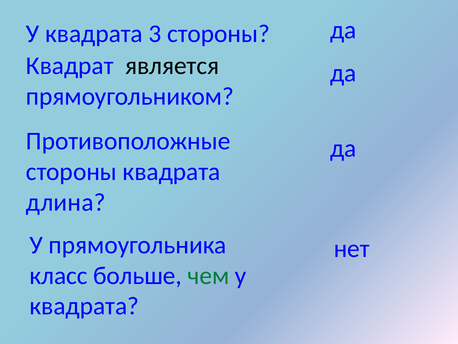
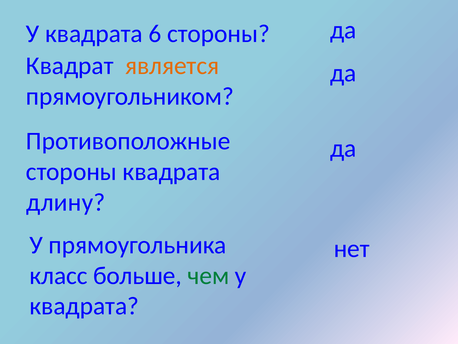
3: 3 -> 6
является colour: black -> orange
длина: длина -> длину
